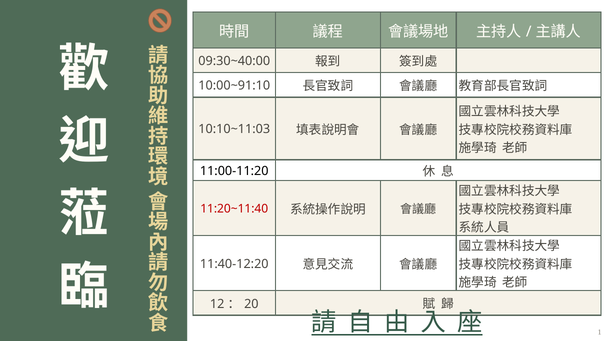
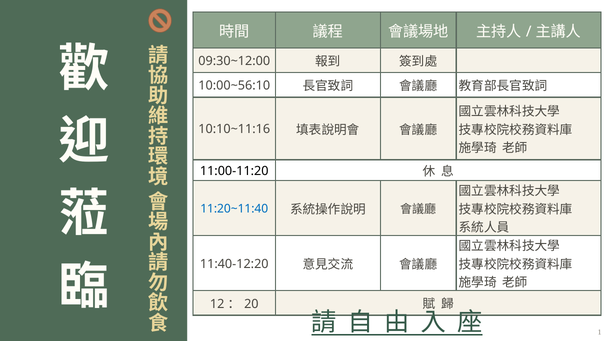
09:30~40:00: 09:30~40:00 -> 09:30~12:00
10:00~91:10: 10:00~91:10 -> 10:00~56:10
10:10~11:03: 10:10~11:03 -> 10:10~11:16
11:20~11:40 colour: red -> blue
